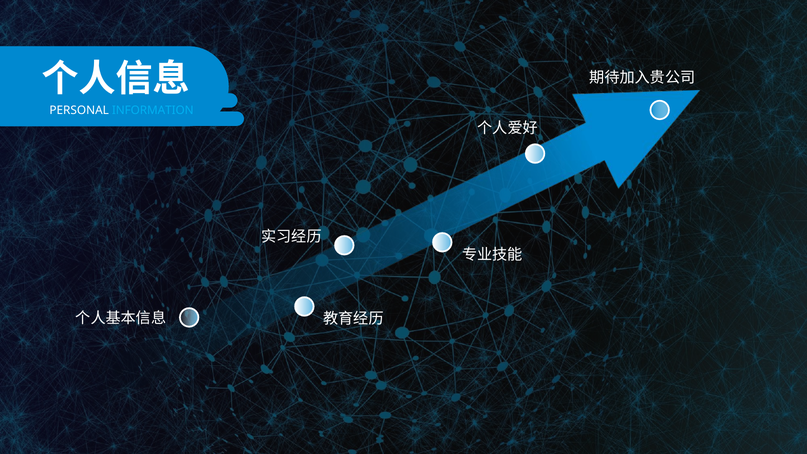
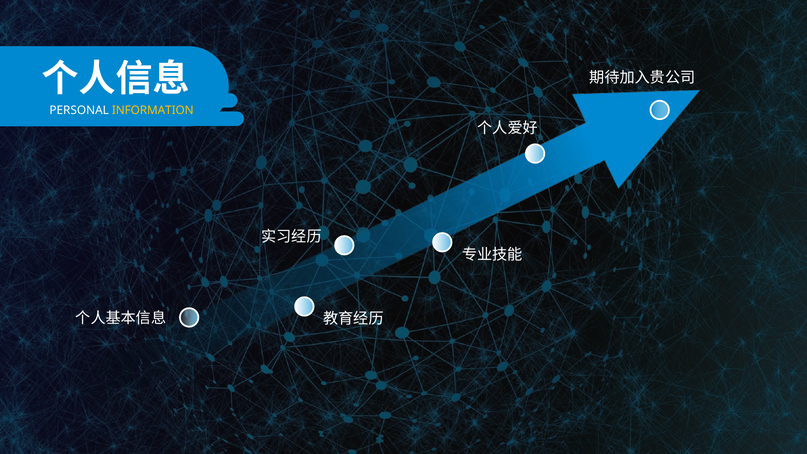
INFORMATION colour: light blue -> yellow
